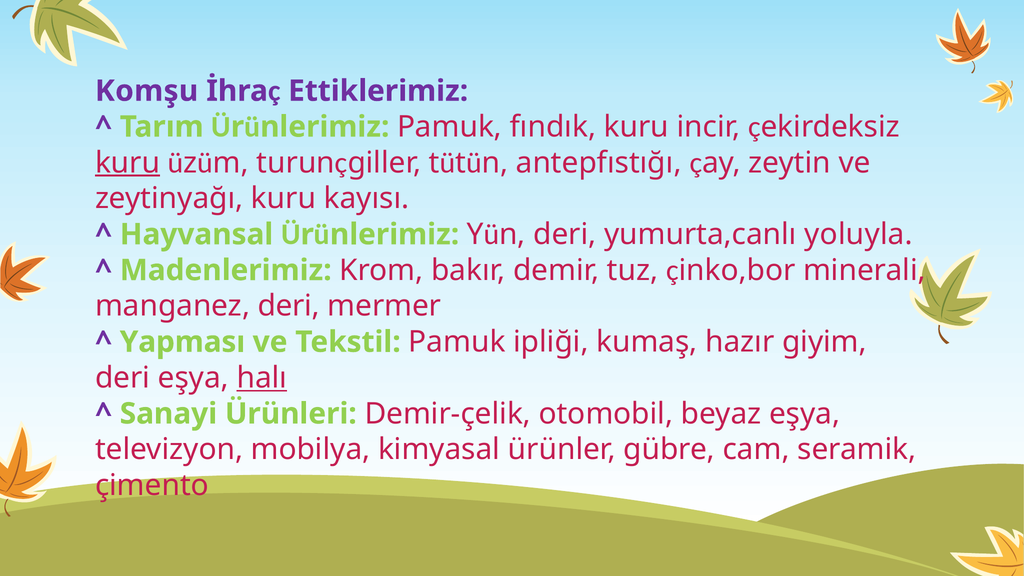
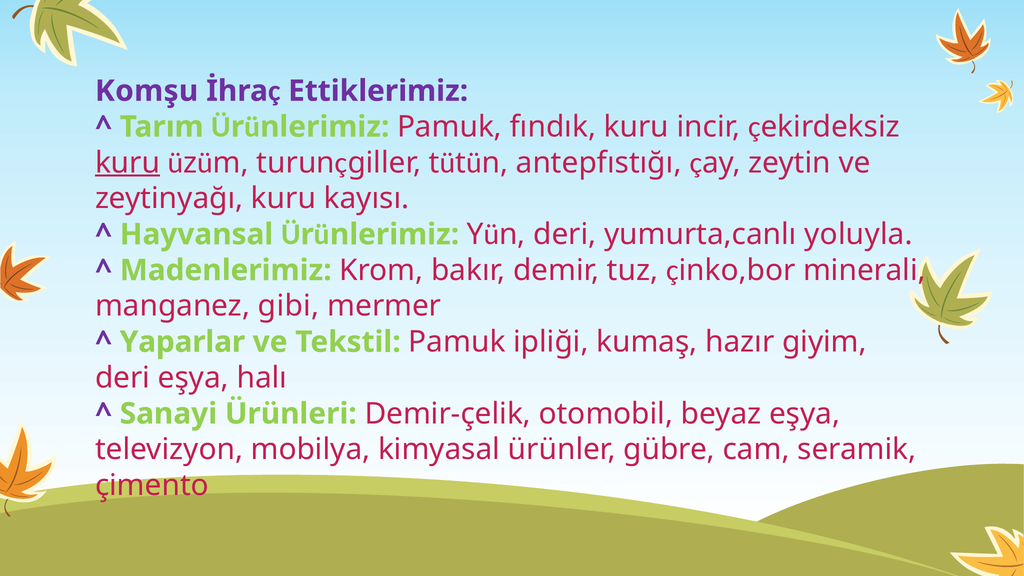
manganez deri: deri -> gibi
Yapması: Yapması -> Yaparlar
halı underline: present -> none
